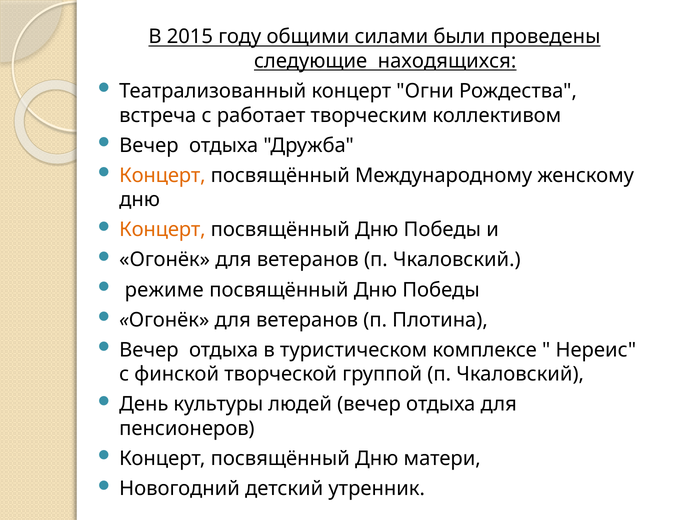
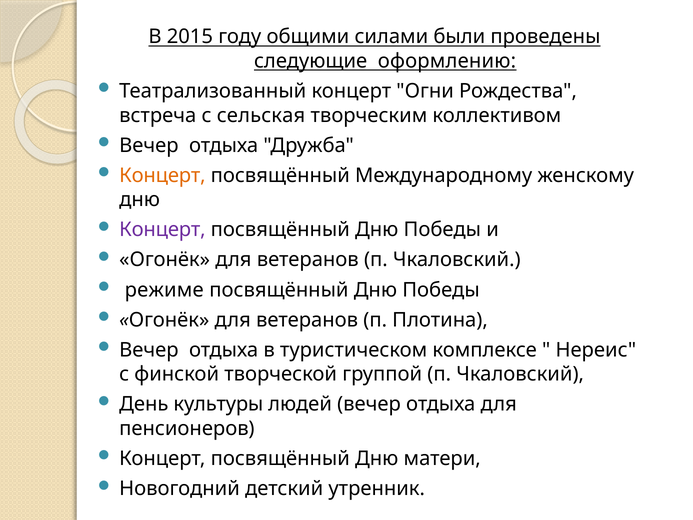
находящихся: находящихся -> оформлению
работает: работает -> сельская
Концерт at (162, 230) colour: orange -> purple
